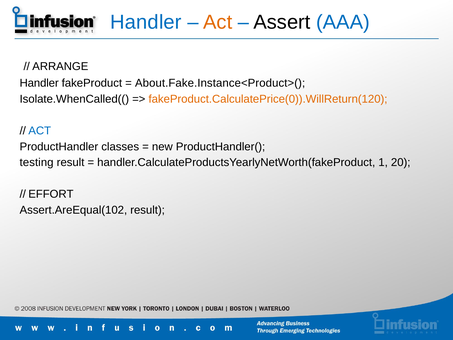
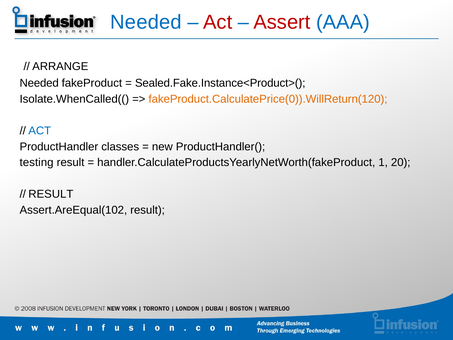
Handler at (146, 22): Handler -> Needed
Act at (218, 22) colour: orange -> red
Assert colour: black -> red
Handler at (39, 83): Handler -> Needed
About.Fake.Instance<Product>(: About.Fake.Instance<Product>( -> Sealed.Fake.Instance<Product>(
EFFORT at (51, 194): EFFORT -> RESULT
